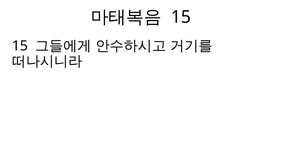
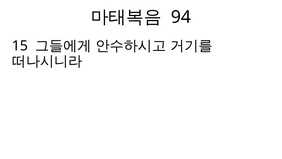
15 at (181, 17): 15 -> 94
